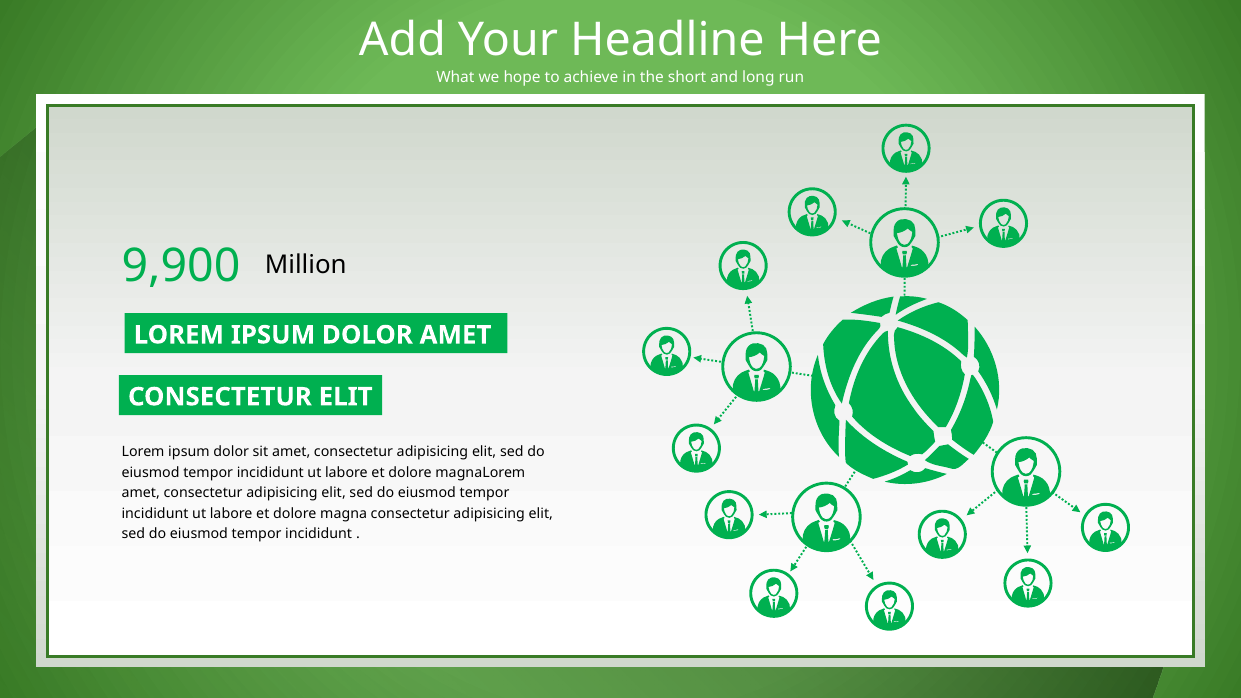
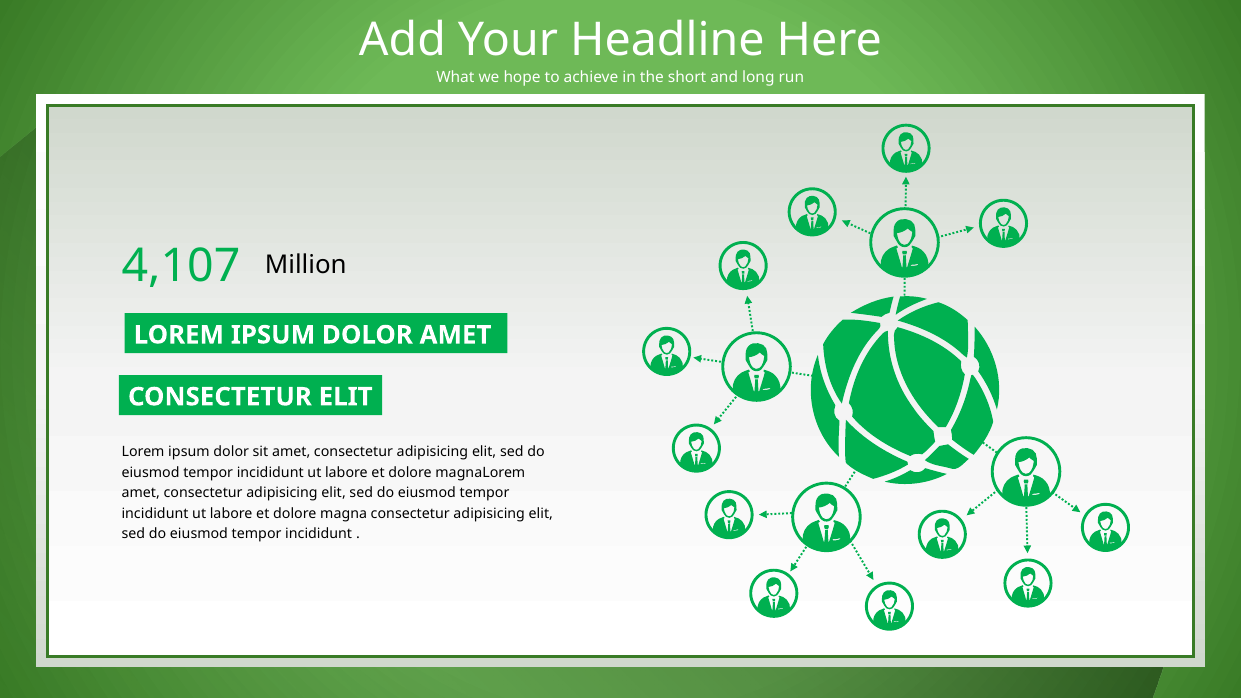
9,900: 9,900 -> 4,107
